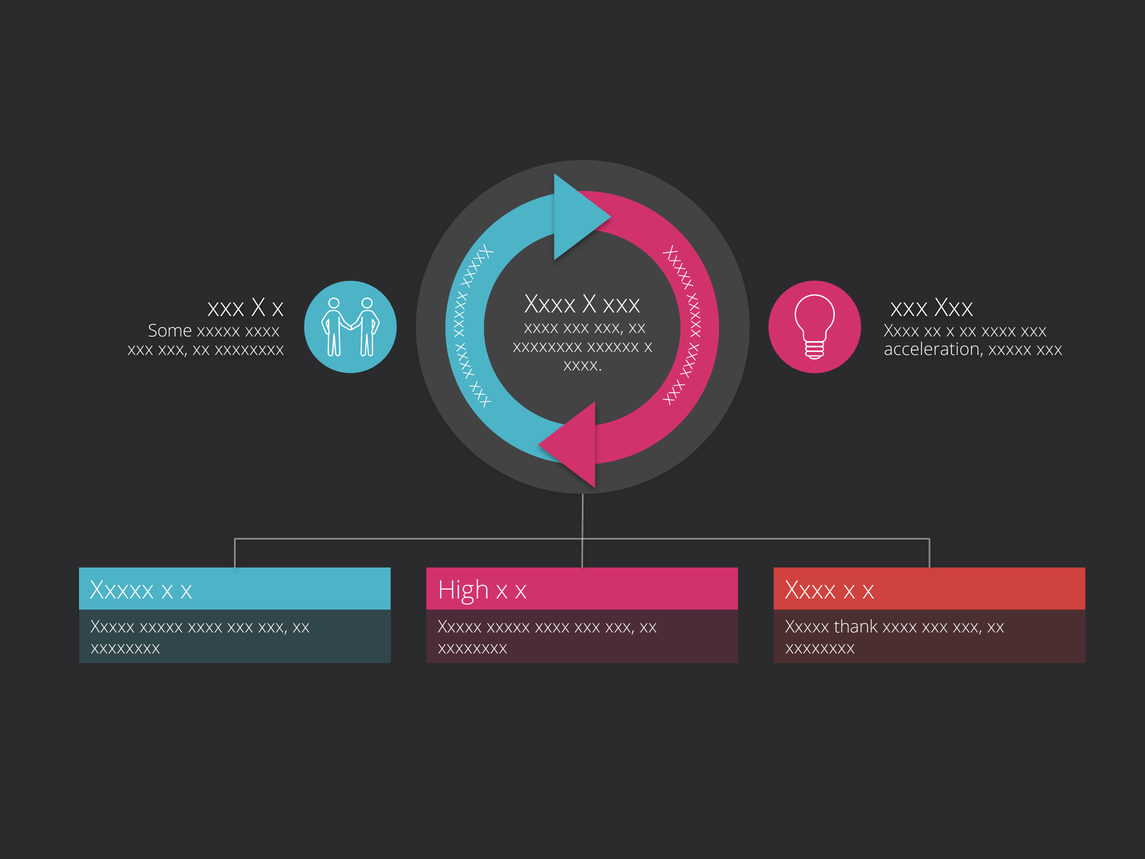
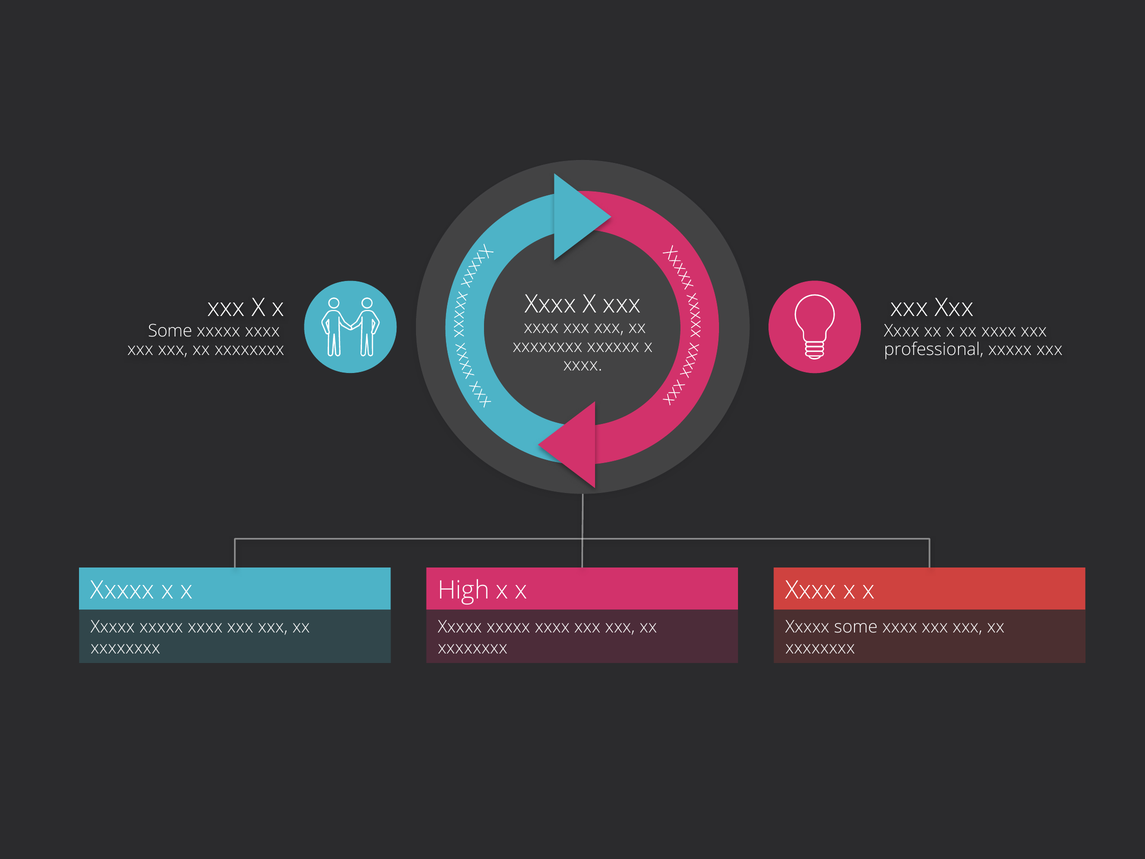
acceleration: acceleration -> professional
Xxxxx thank: thank -> some
